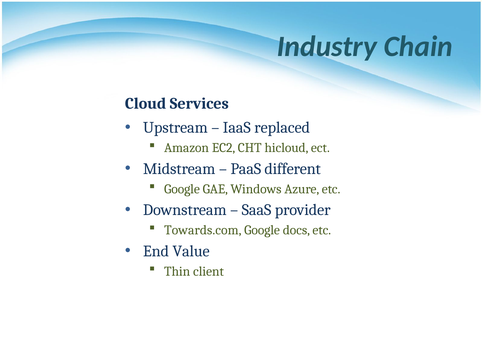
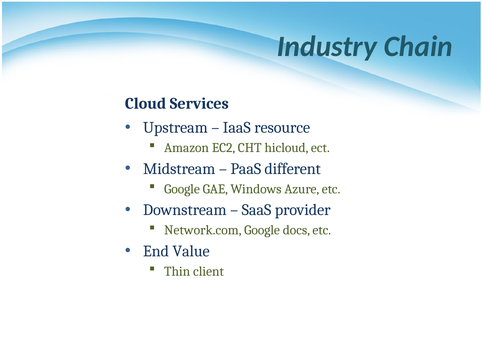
replaced: replaced -> resource
Towards.com: Towards.com -> Network.com
